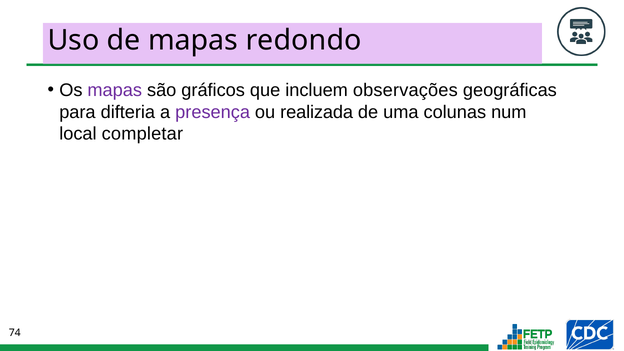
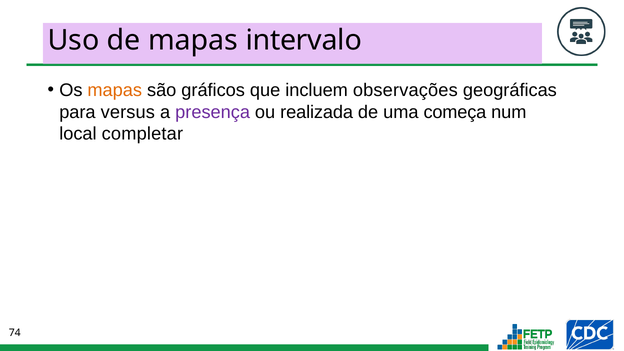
redondo: redondo -> intervalo
mapas at (115, 90) colour: purple -> orange
difteria: difteria -> versus
colunas: colunas -> começa
